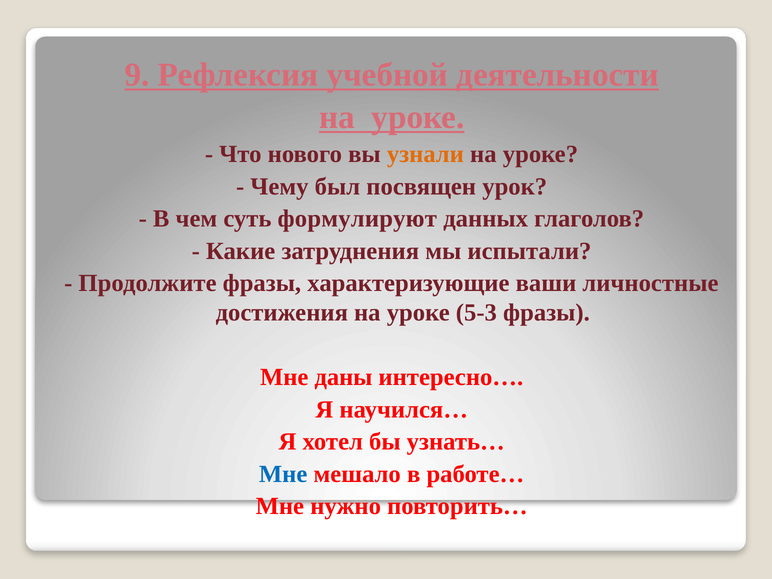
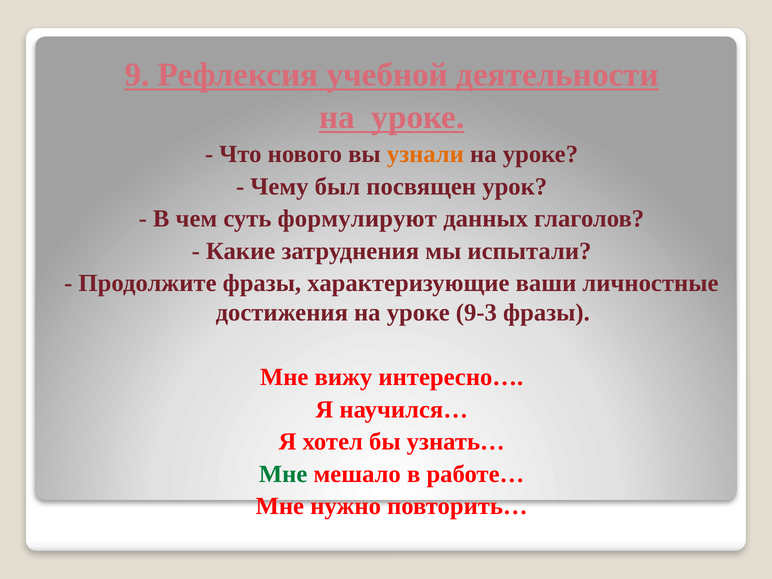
5-3: 5-3 -> 9-3
даны: даны -> вижу
Мне at (283, 474) colour: blue -> green
